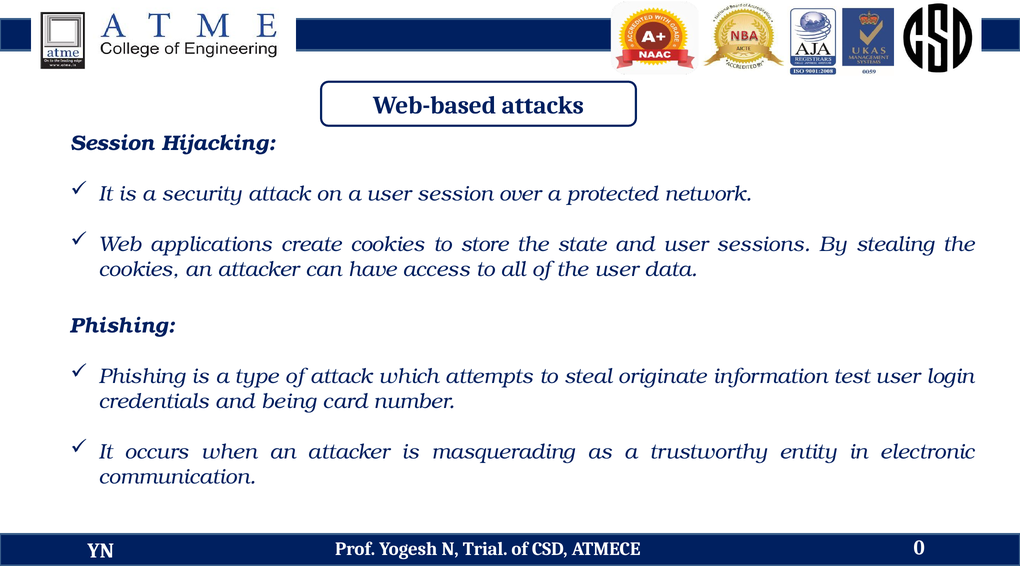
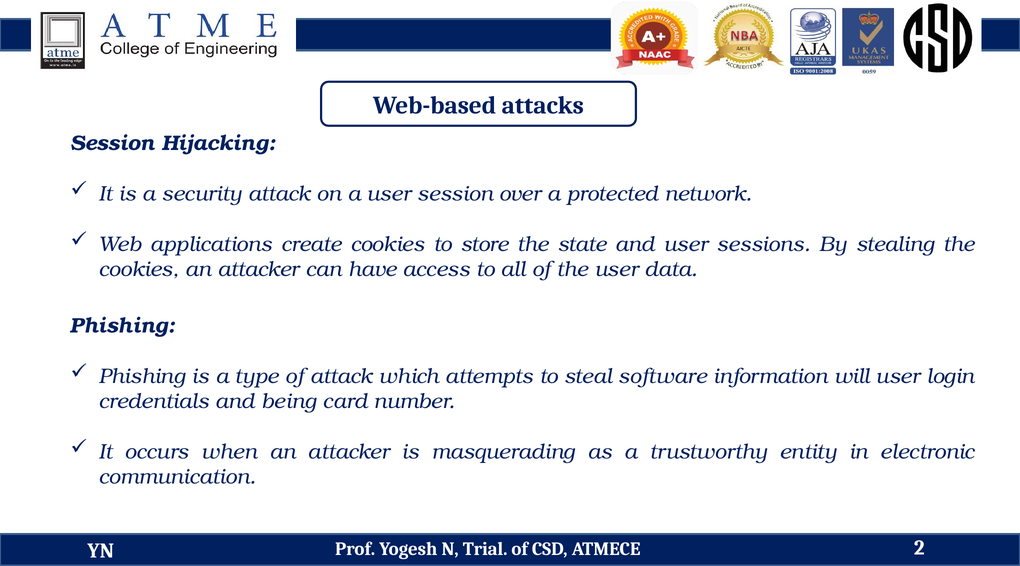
originate: originate -> software
test: test -> will
0: 0 -> 2
